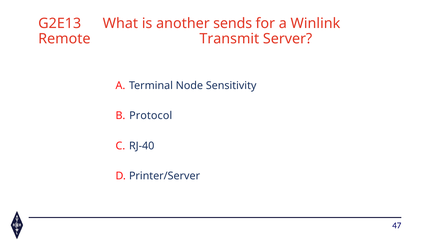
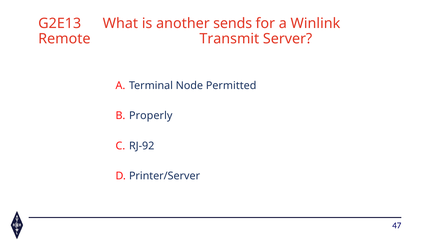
Sensitivity: Sensitivity -> Permitted
Protocol: Protocol -> Properly
RJ-40: RJ-40 -> RJ-92
